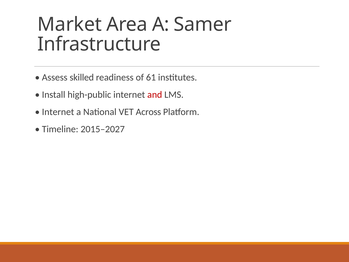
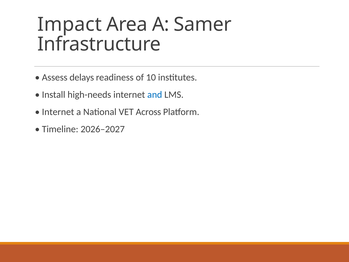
Market: Market -> Impact
skilled: skilled -> delays
61: 61 -> 10
high-public: high-public -> high-needs
and colour: red -> blue
2015–2027: 2015–2027 -> 2026–2027
